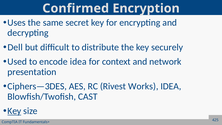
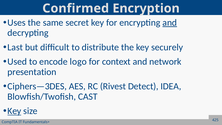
and at (170, 23) underline: none -> present
Dell: Dell -> Last
encode idea: idea -> logo
Works: Works -> Detect
